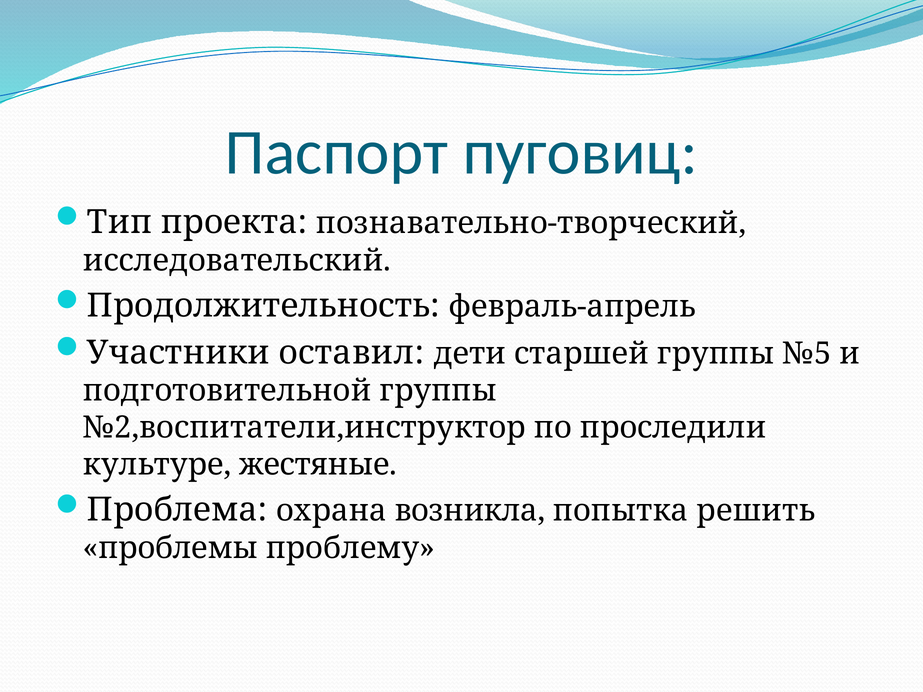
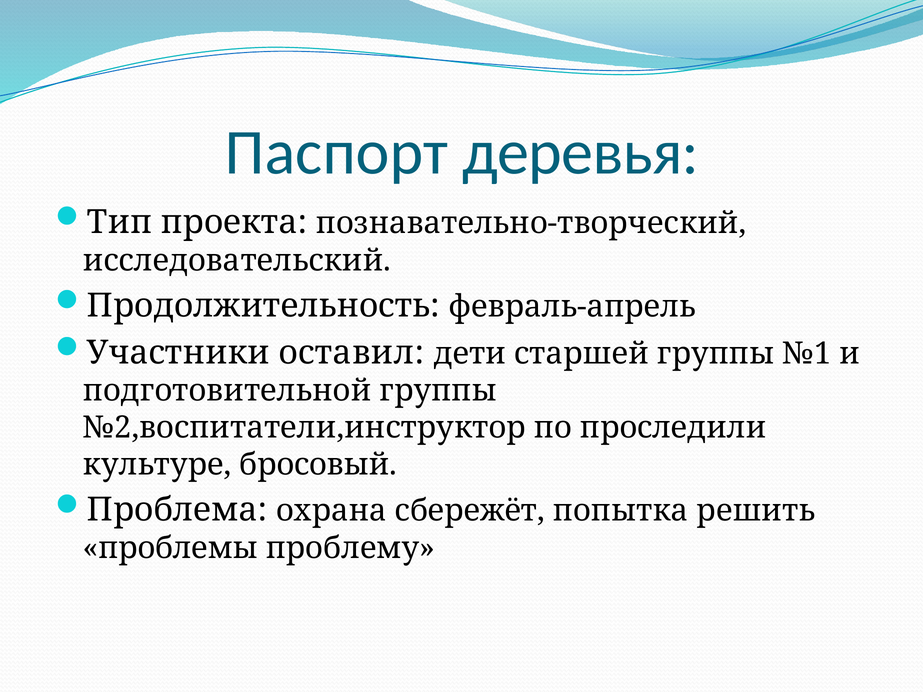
пуговиц: пуговиц -> деревья
№5: №5 -> №1
жестяные: жестяные -> бросовый
возникла: возникла -> сбережёт
